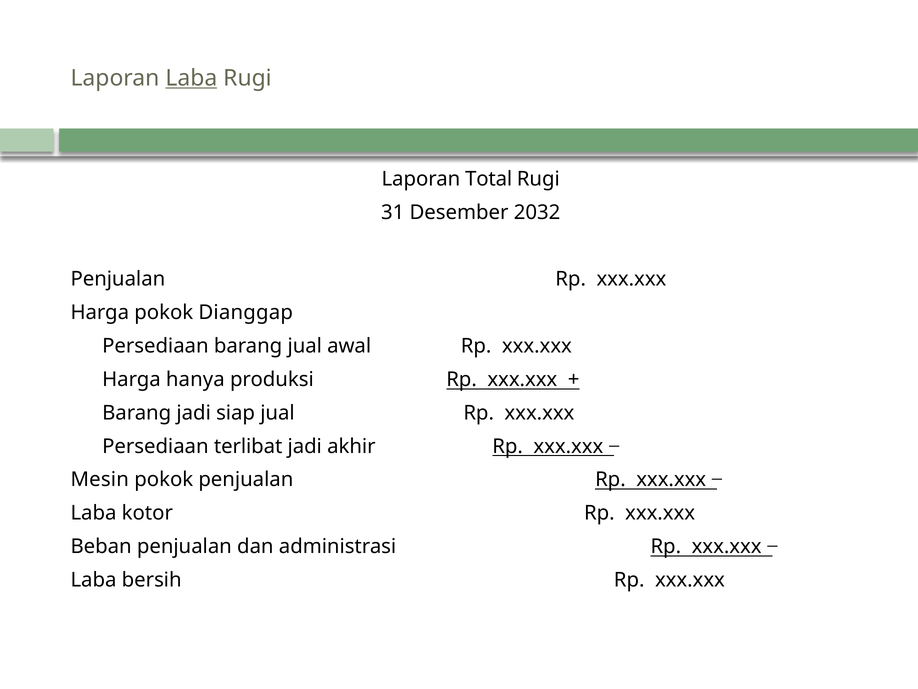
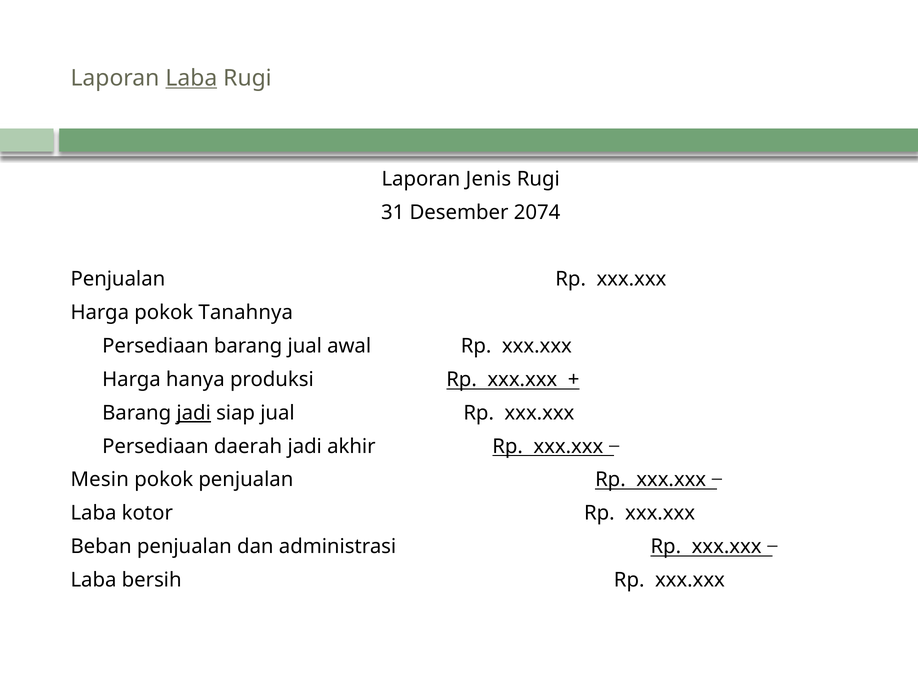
Total: Total -> Jenis
2032: 2032 -> 2074
Dianggap: Dianggap -> Tanahnya
jadi at (194, 413) underline: none -> present
terlibat: terlibat -> daerah
